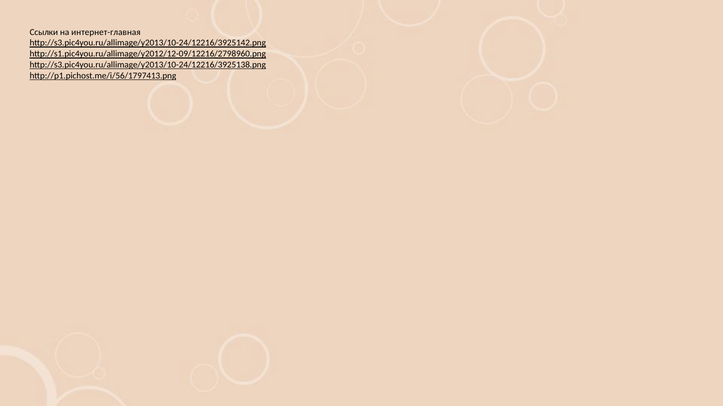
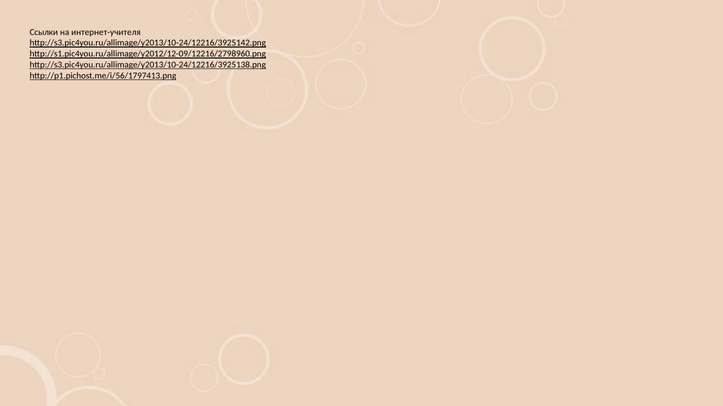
интернет-главная: интернет-главная -> интернет-учителя
